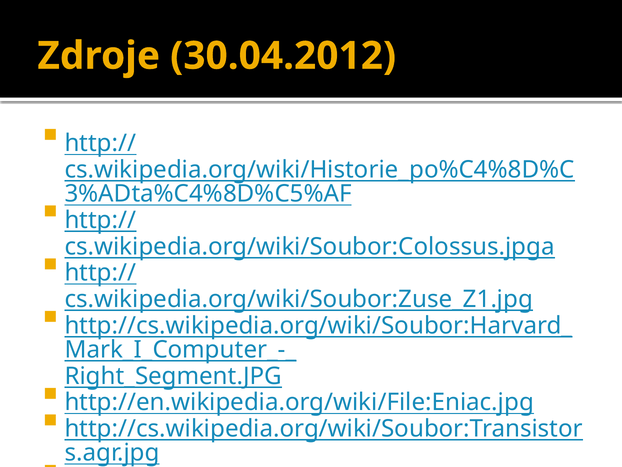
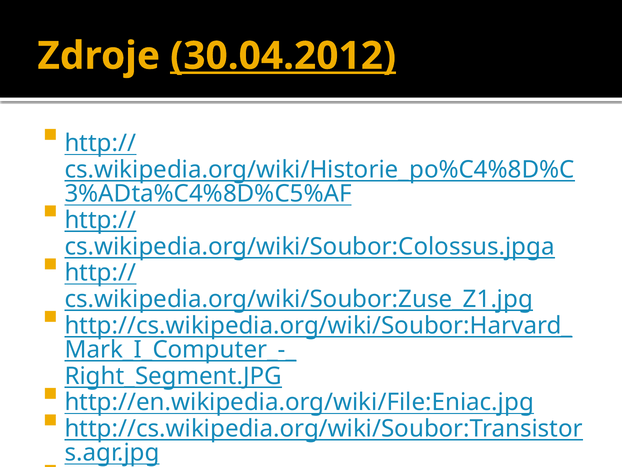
30.04.2012 underline: none -> present
